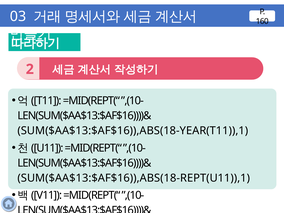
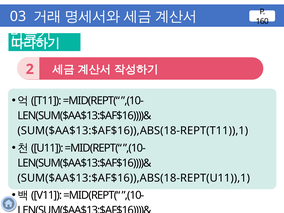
SUM($AA$13:$AF$16)),ABS(18-YEAR(T11)),1: SUM($AA$13:$AF$16)),ABS(18-YEAR(T11)),1 -> SUM($AA$13:$AF$16)),ABS(18-REPT(T11)),1
